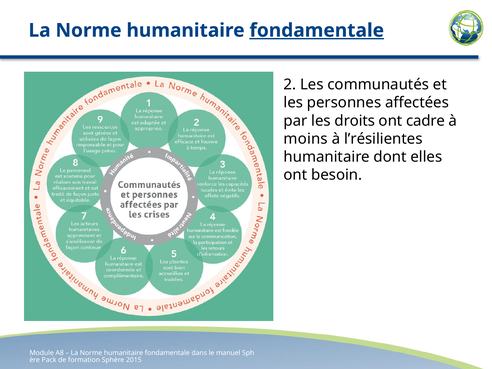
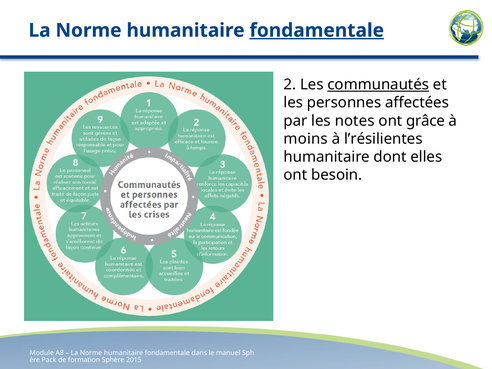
communautés underline: none -> present
droits: droits -> notes
cadre: cadre -> grâce
